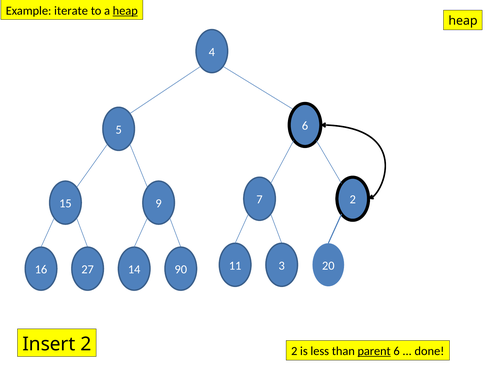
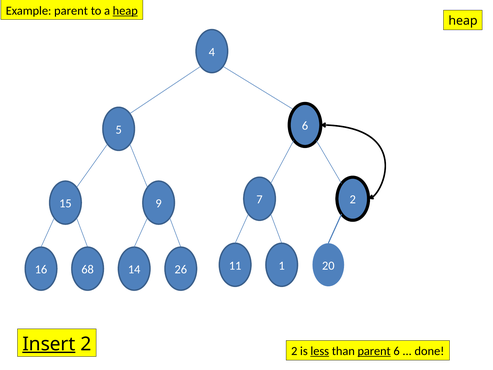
Example iterate: iterate -> parent
3: 3 -> 1
27: 27 -> 68
90: 90 -> 26
Insert underline: none -> present
less underline: none -> present
